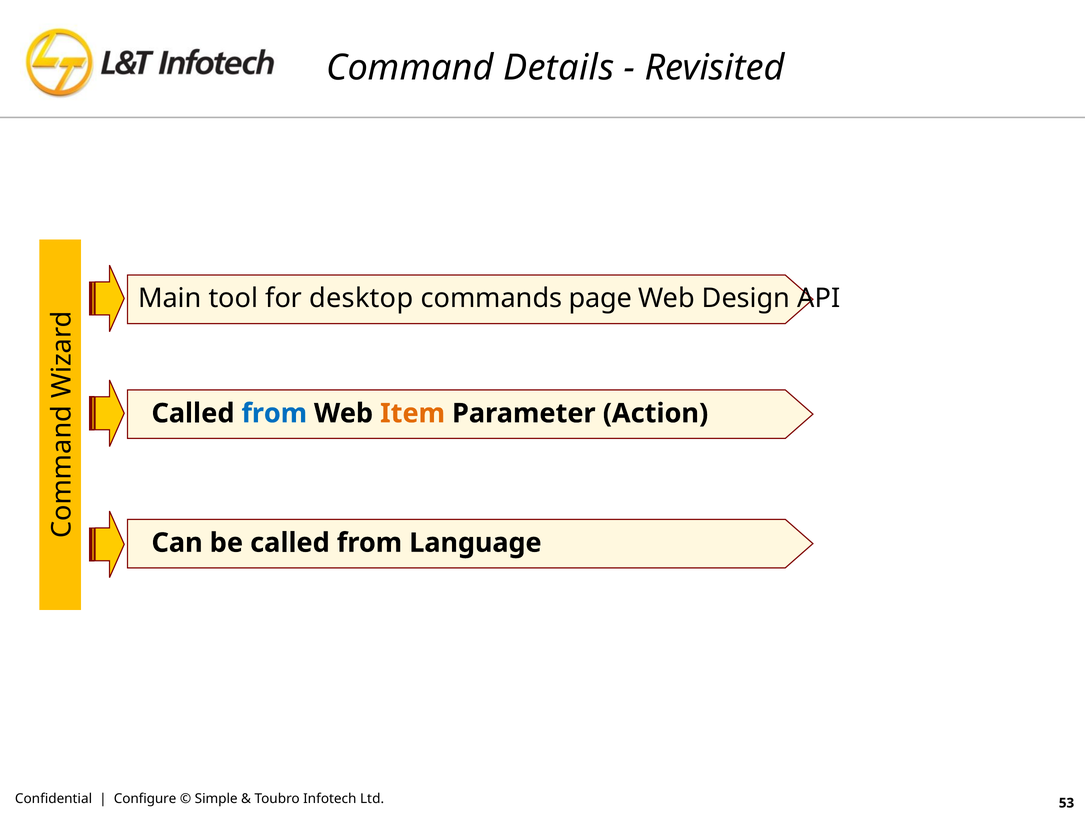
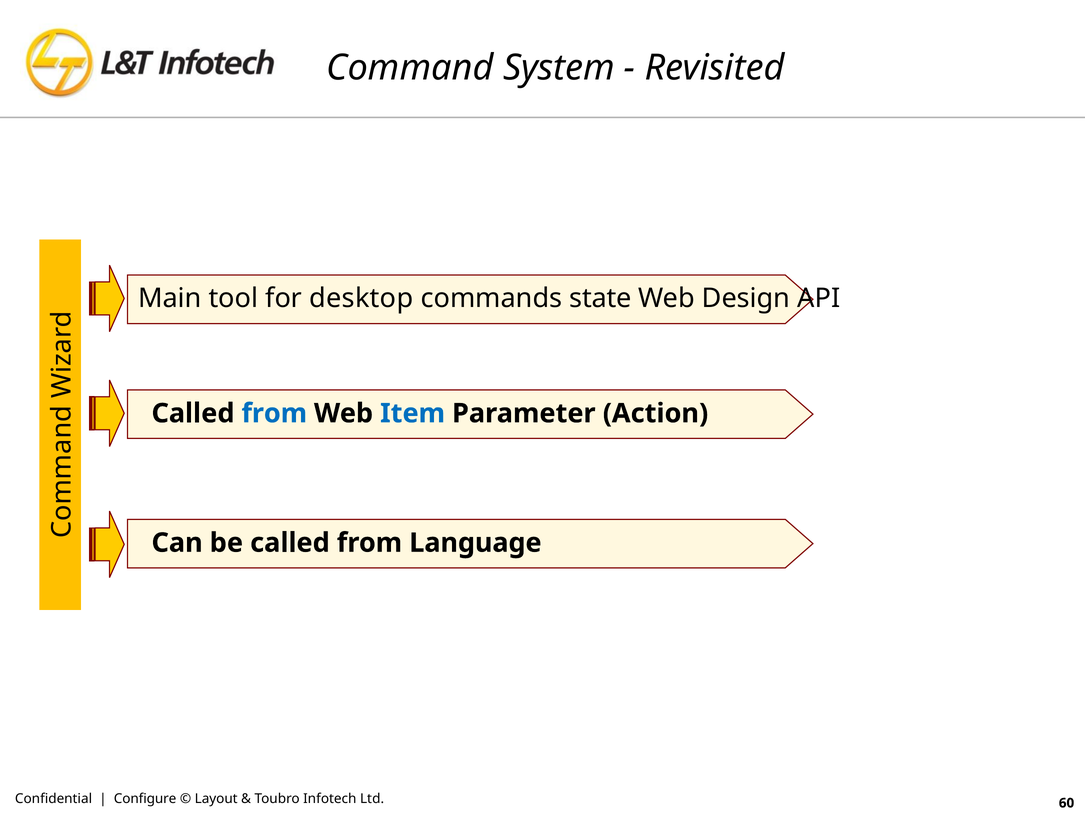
Details: Details -> System
page: page -> state
Item colour: orange -> blue
Simple: Simple -> Layout
53: 53 -> 60
